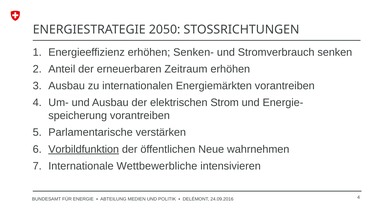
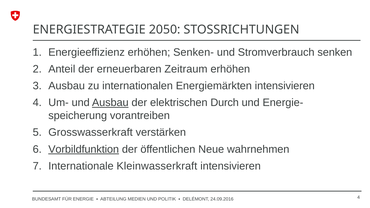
Energiemärkten vorantreiben: vorantreiben -> intensivieren
Ausbau at (110, 103) underline: none -> present
Strom: Strom -> Durch
Parlamentarische: Parlamentarische -> Grosswasserkraft
Wettbewerbliche: Wettbewerbliche -> Kleinwasserkraft
